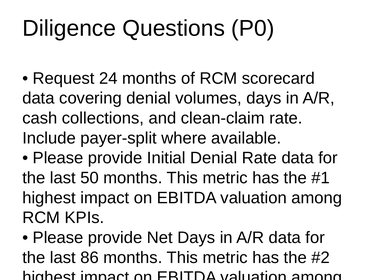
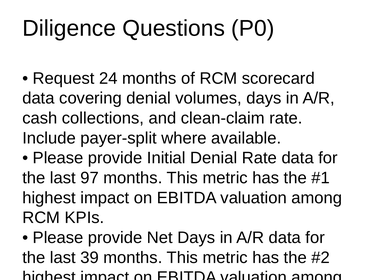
50: 50 -> 97
86: 86 -> 39
